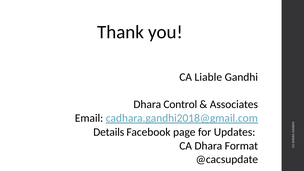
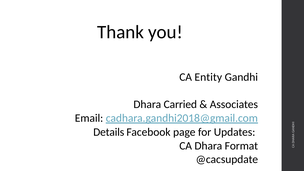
Liable: Liable -> Entity
Control: Control -> Carried
